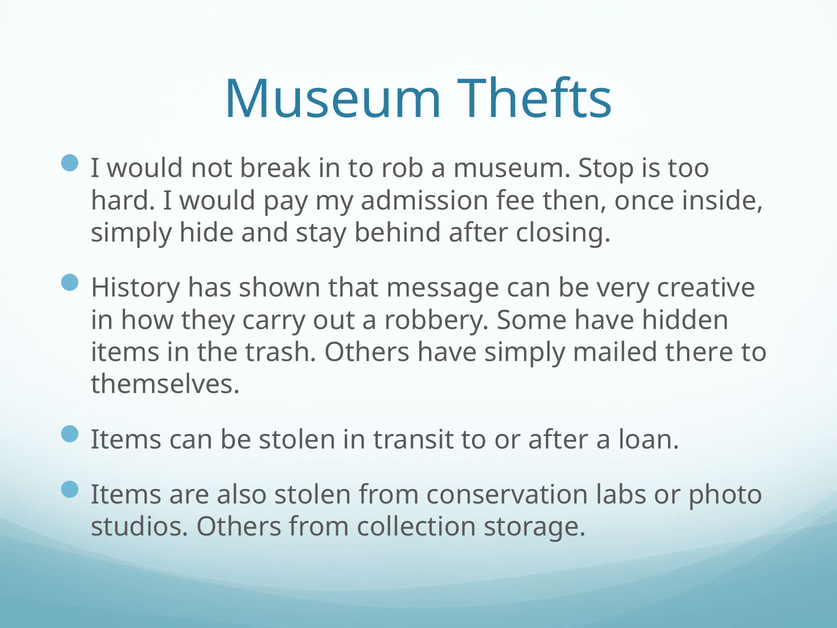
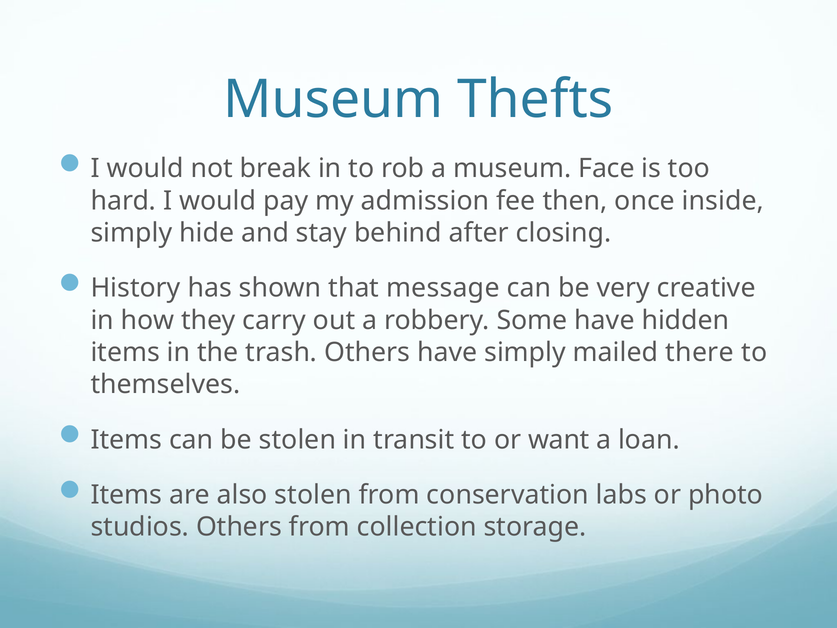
Stop: Stop -> Face
or after: after -> want
